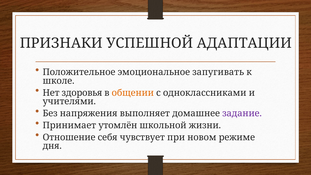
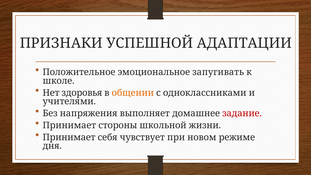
задание colour: purple -> red
утомлён: утомлён -> стороны
Отношение at (69, 137): Отношение -> Принимает
